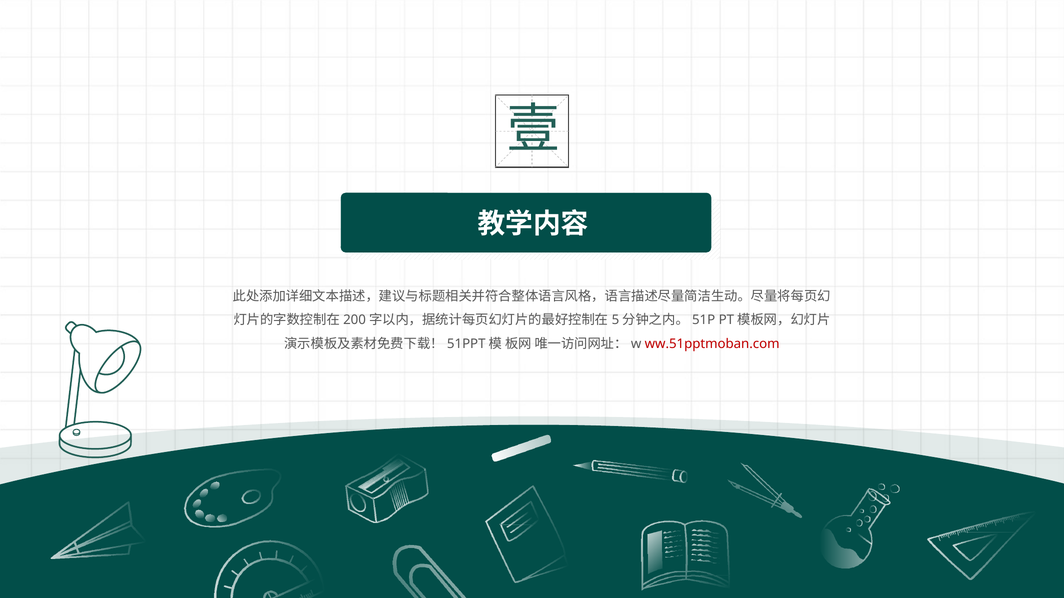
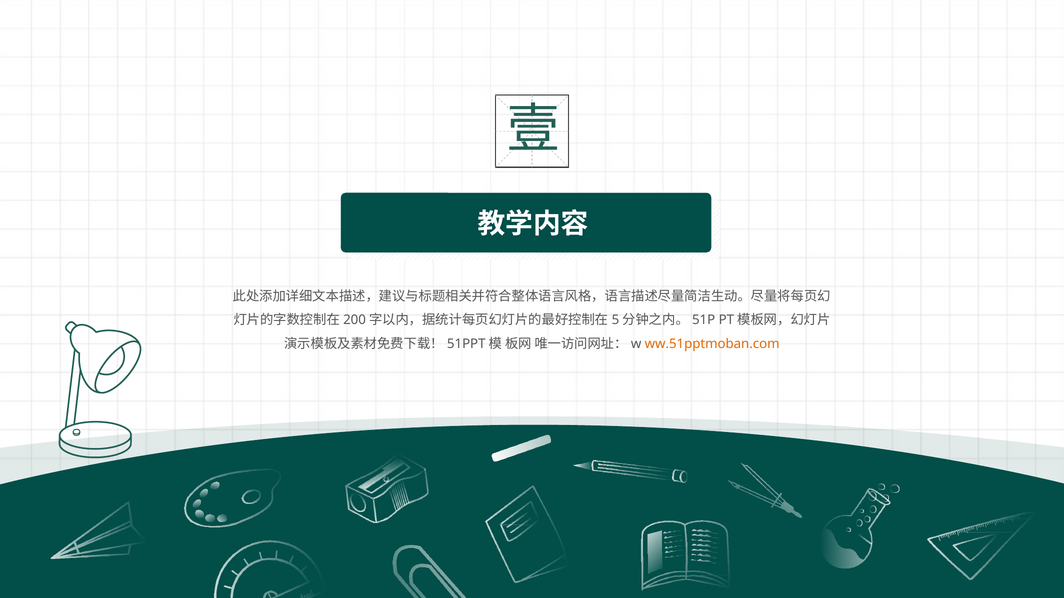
ww.51pptmoban.com colour: red -> orange
